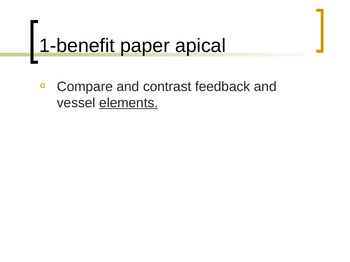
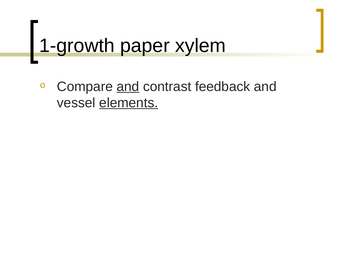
1-benefit: 1-benefit -> 1-growth
apical: apical -> xylem
and at (128, 87) underline: none -> present
